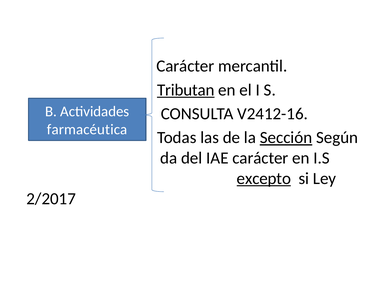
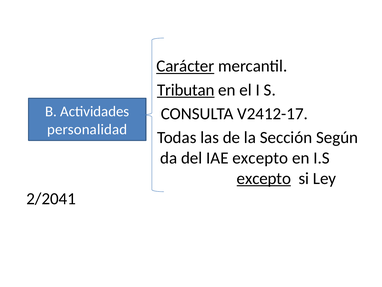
Carácter at (185, 66) underline: none -> present
V2412-16: V2412-16 -> V2412-17
farmacéutica: farmacéutica -> personalidad
Sección underline: present -> none
IAE carácter: carácter -> excepto
2/2017: 2/2017 -> 2/2041
